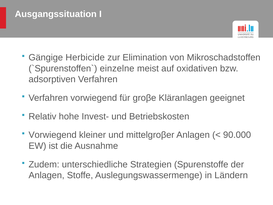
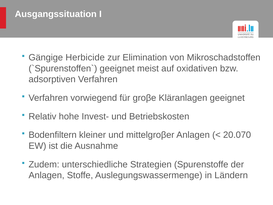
einzelne at (117, 68): einzelne -> geeignet
Vorwiegend at (53, 135): Vorwiegend -> Bodenfiltern
90.000: 90.000 -> 20.070
